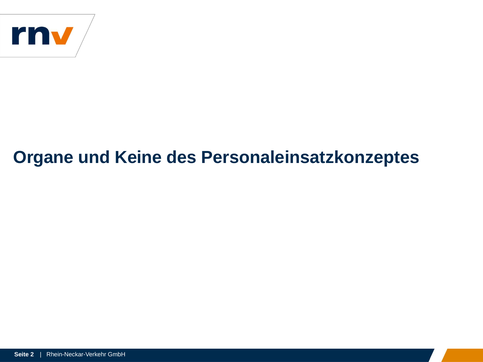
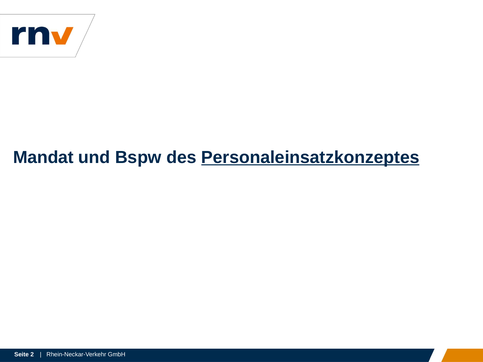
Organe: Organe -> Mandat
Keine: Keine -> Bspw
Personaleinsatzkonzeptes underline: none -> present
